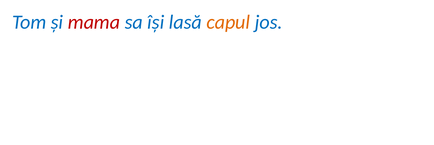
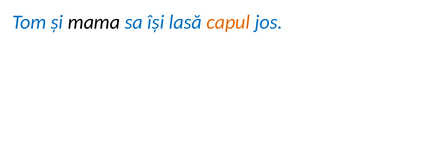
mama colour: red -> black
